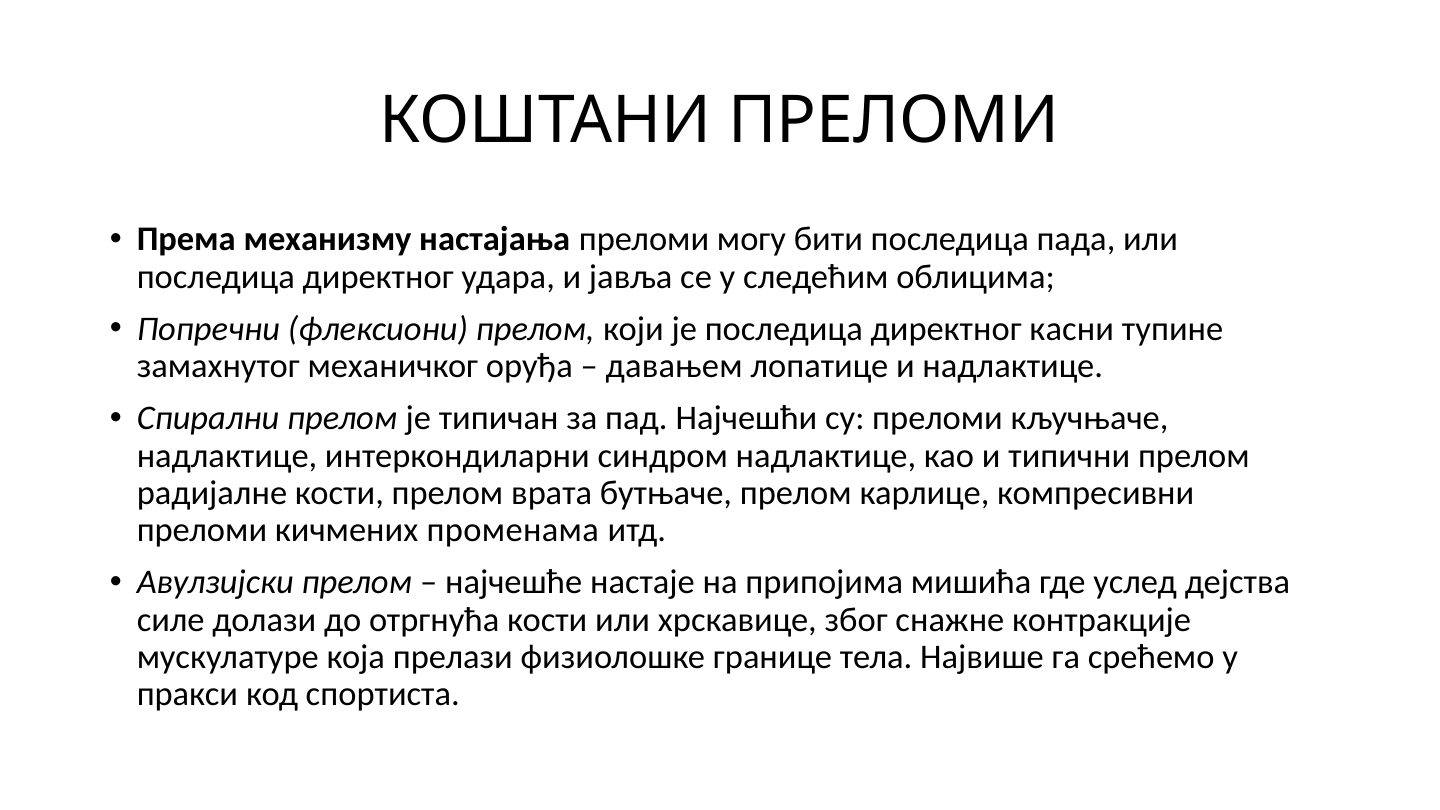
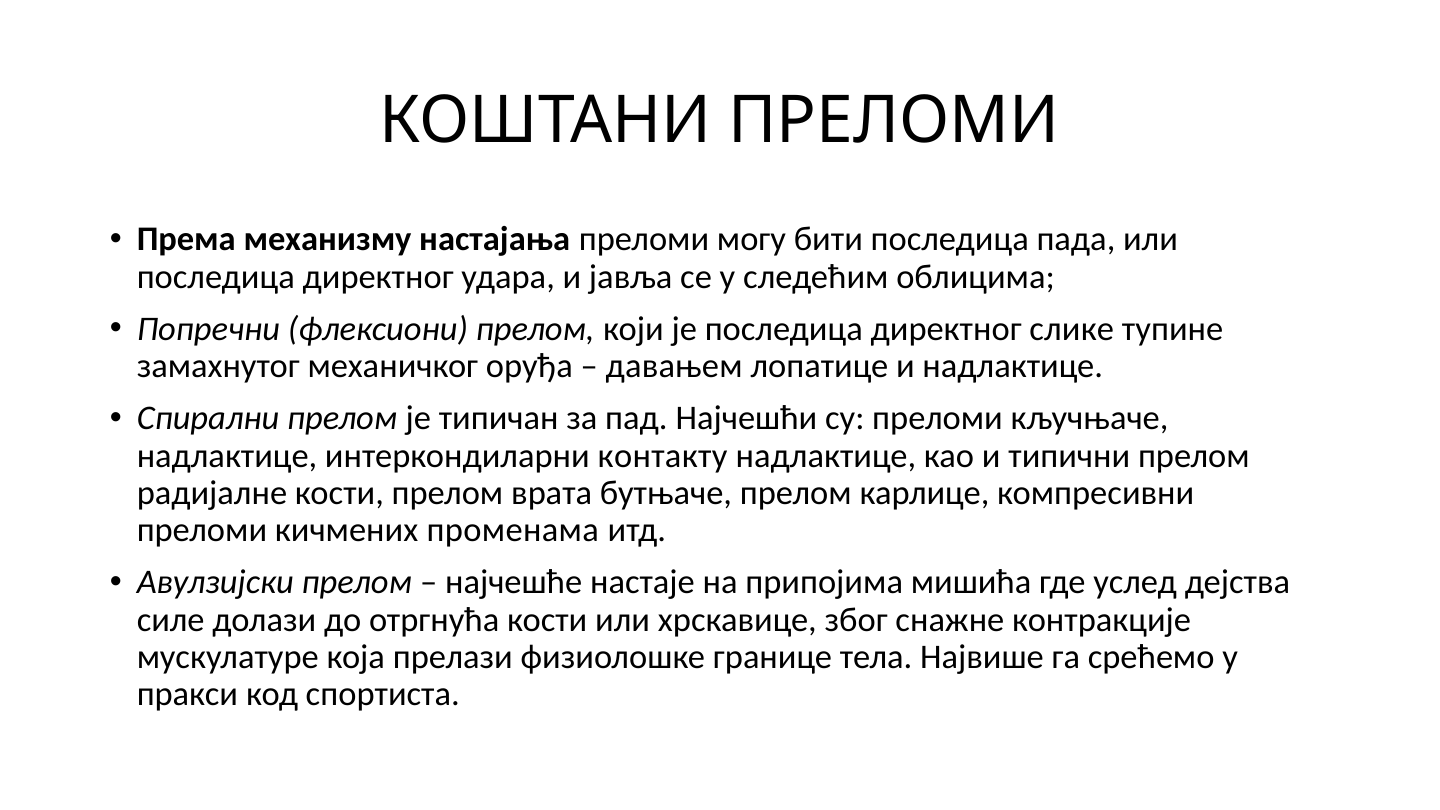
касни: касни -> слике
синдром: синдром -> контакту
